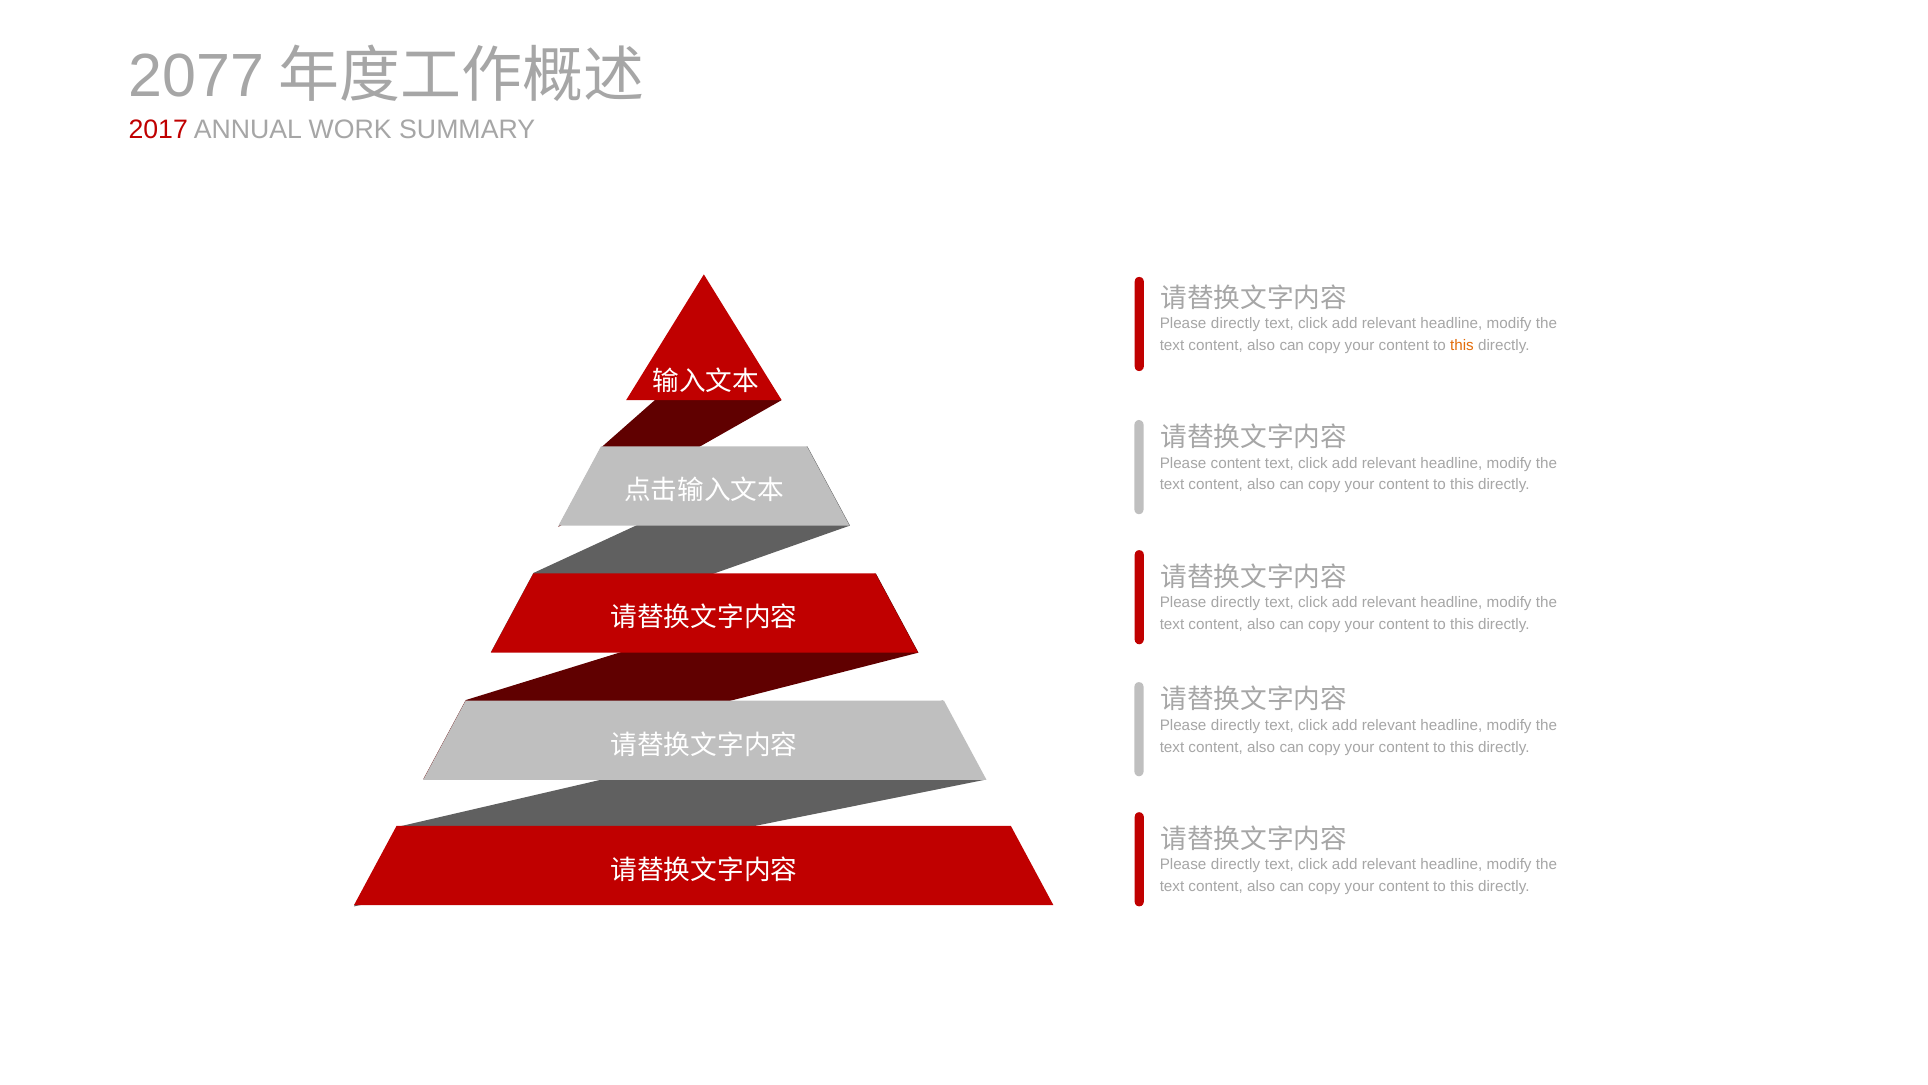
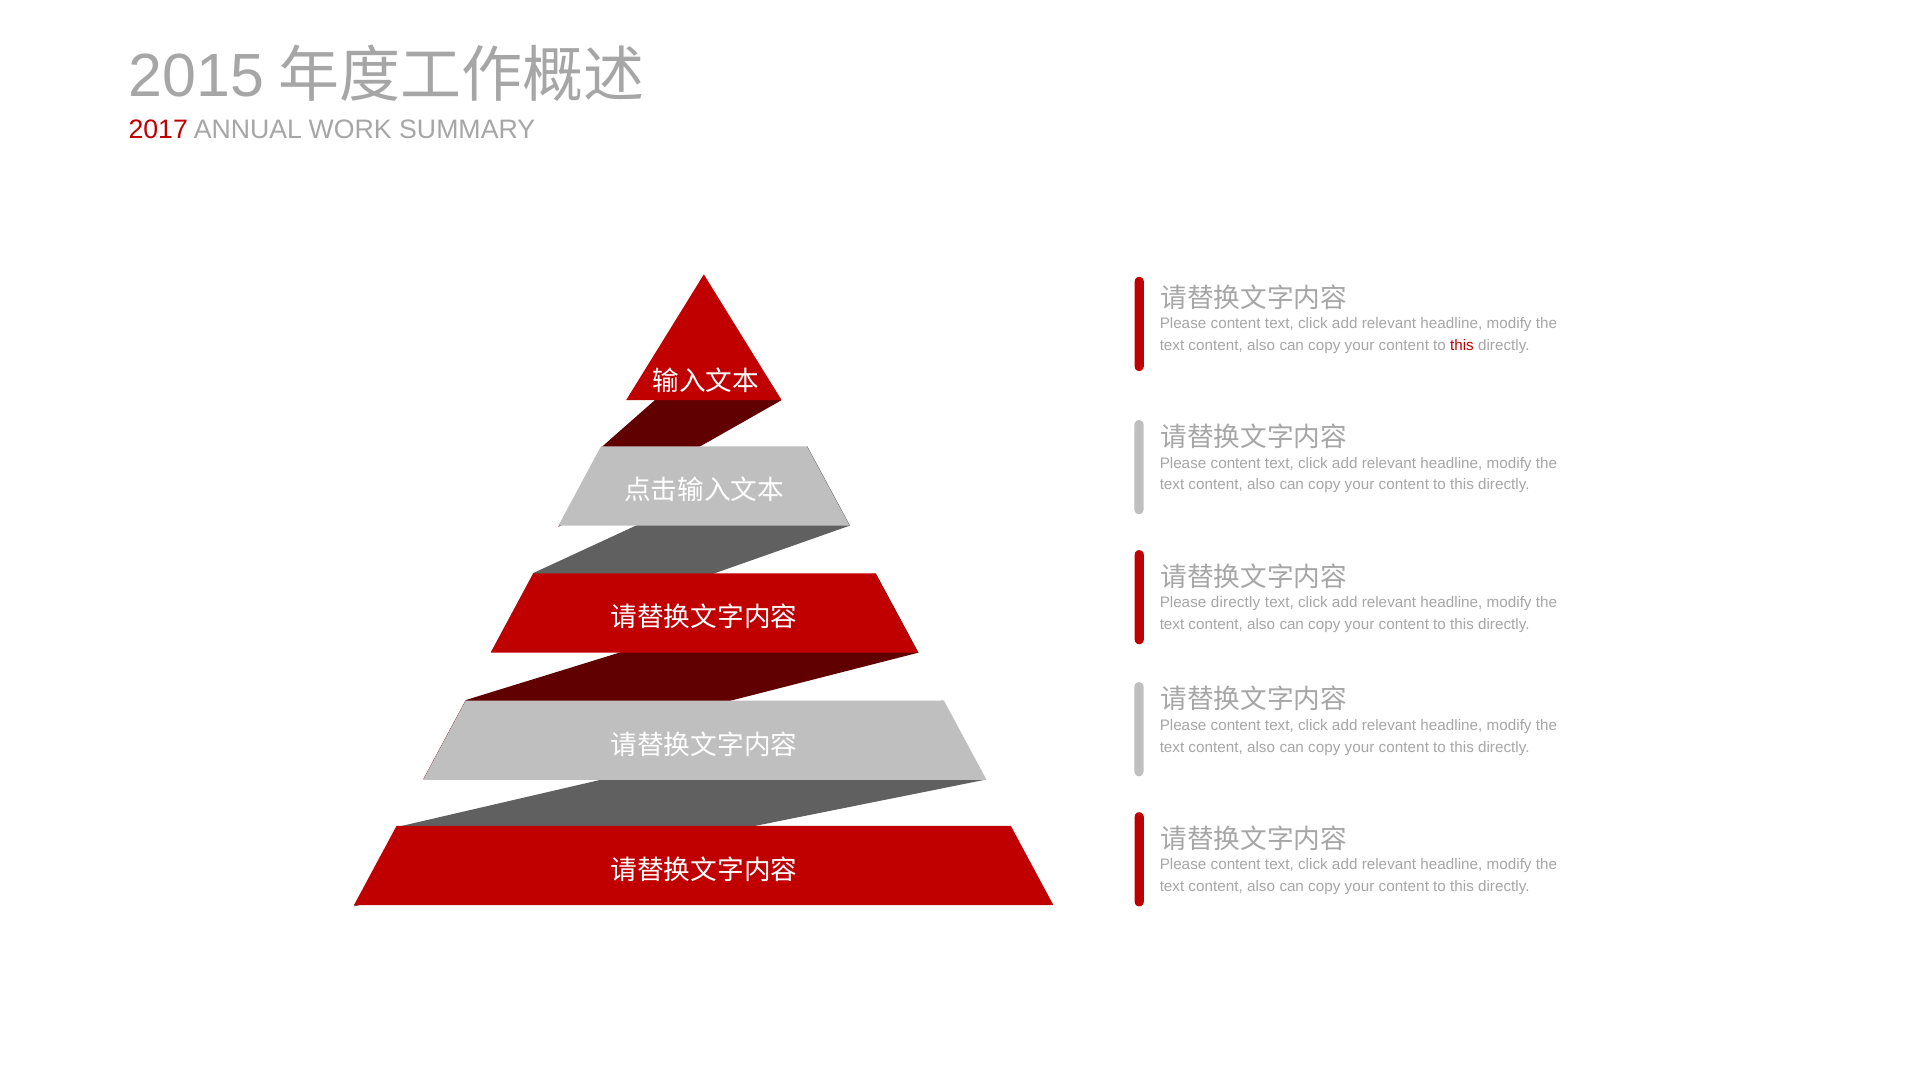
2077: 2077 -> 2015
directly at (1236, 324): directly -> content
this at (1462, 346) colour: orange -> red
directly at (1236, 725): directly -> content
directly at (1236, 864): directly -> content
